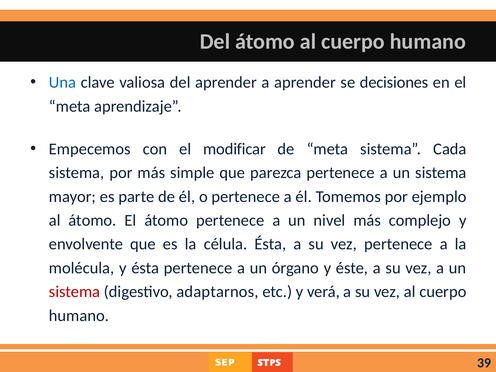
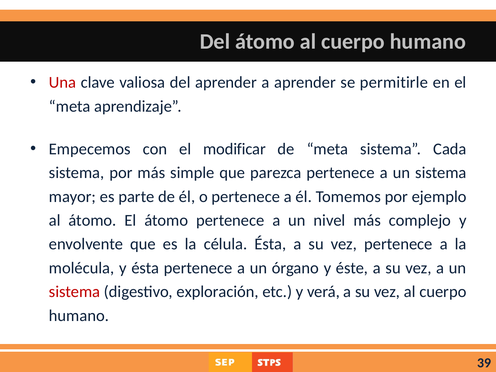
Una colour: blue -> red
decisiones: decisiones -> permitirle
adaptarnos: adaptarnos -> exploración
